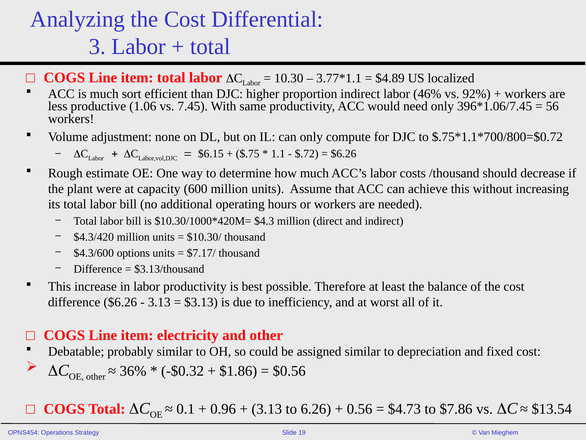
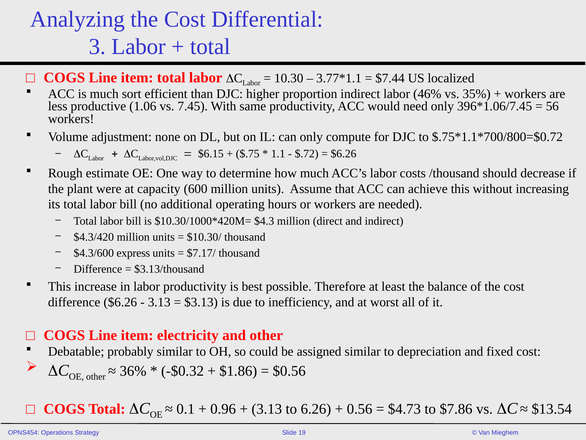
$4.89: $4.89 -> $7.44
92%: 92% -> 35%
options: options -> express
